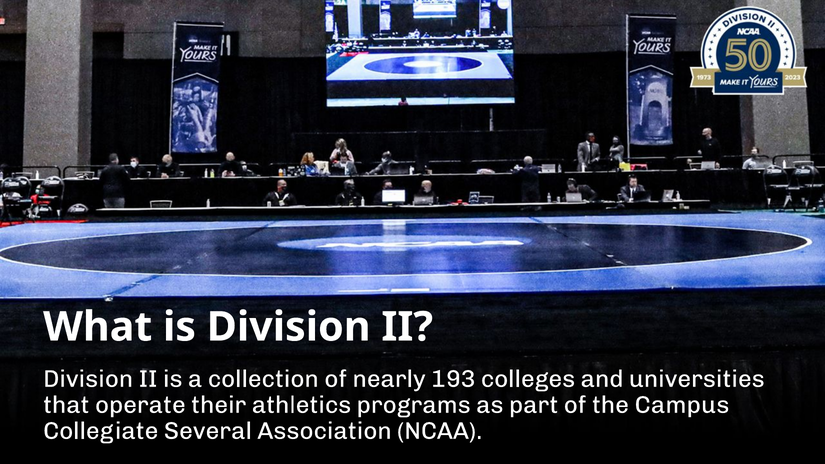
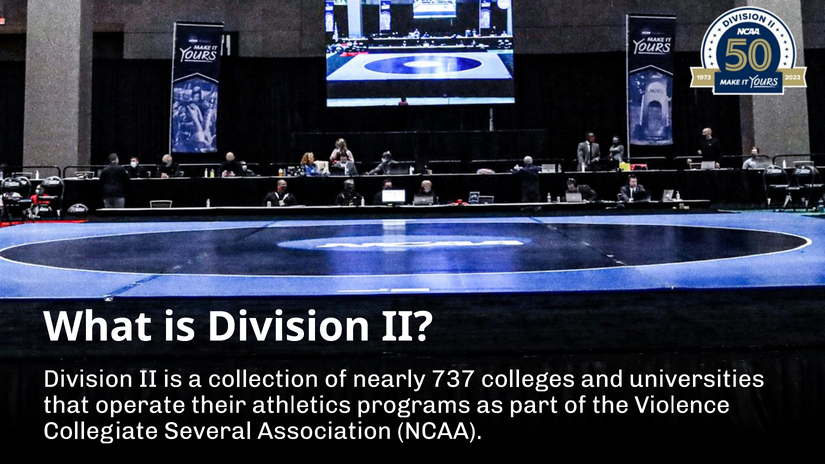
193: 193 -> 737
Campus: Campus -> Violence
